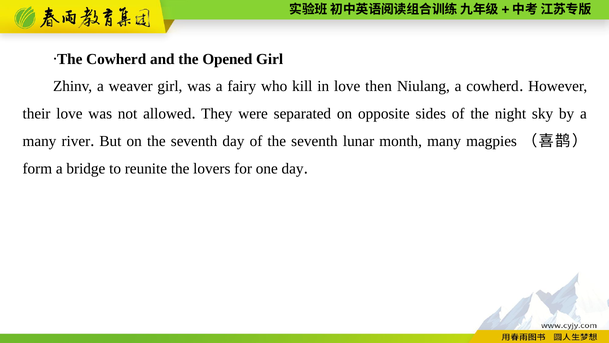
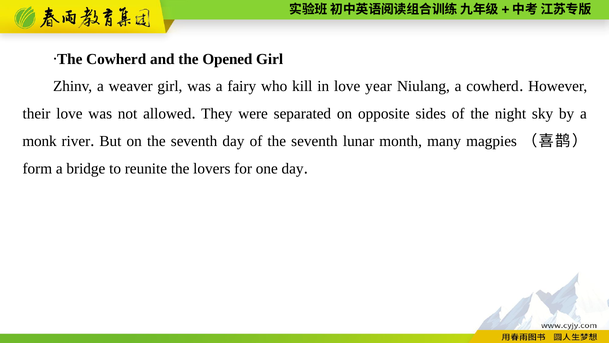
then: then -> year
many at (39, 141): many -> monk
